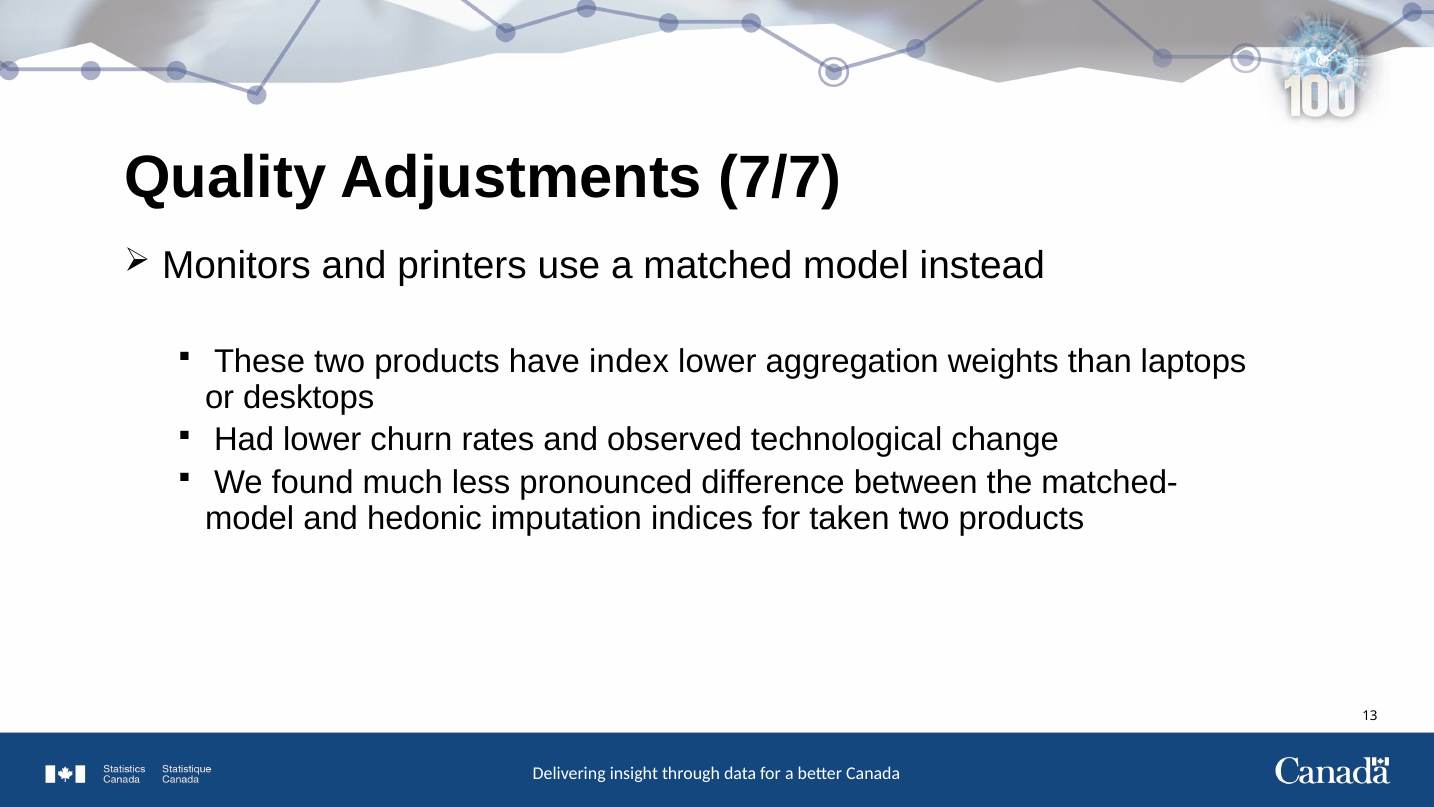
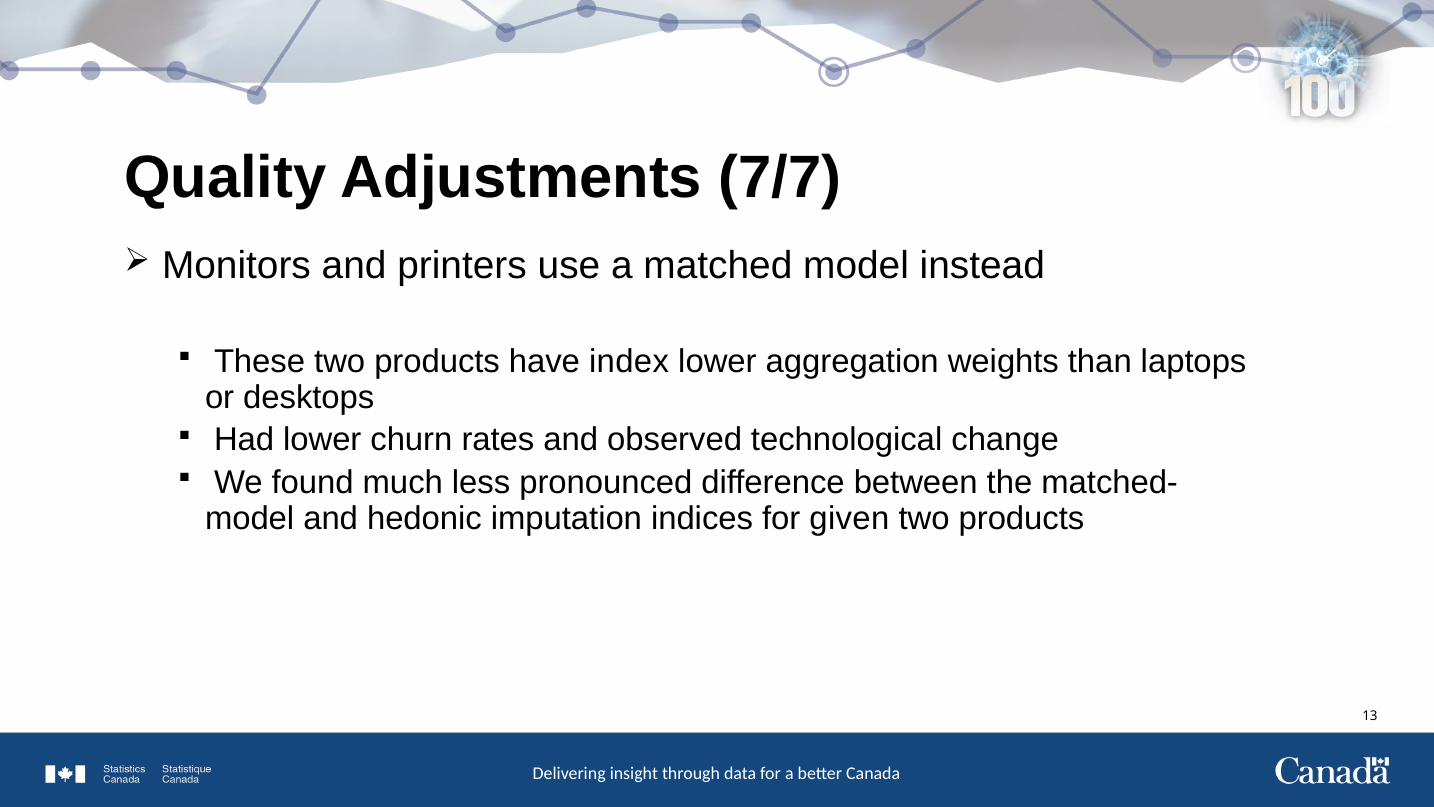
taken: taken -> given
